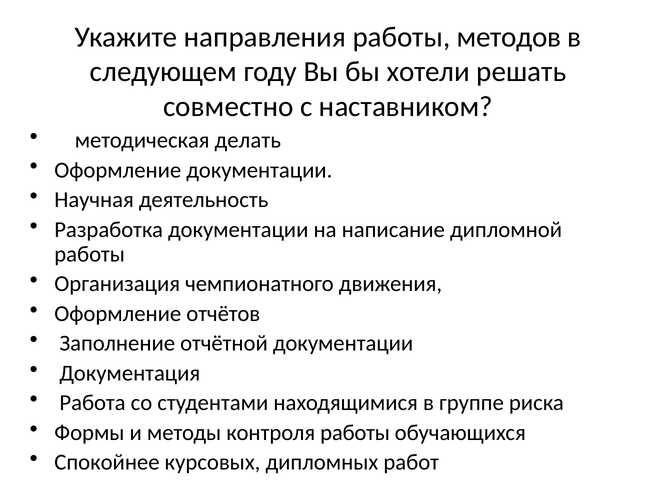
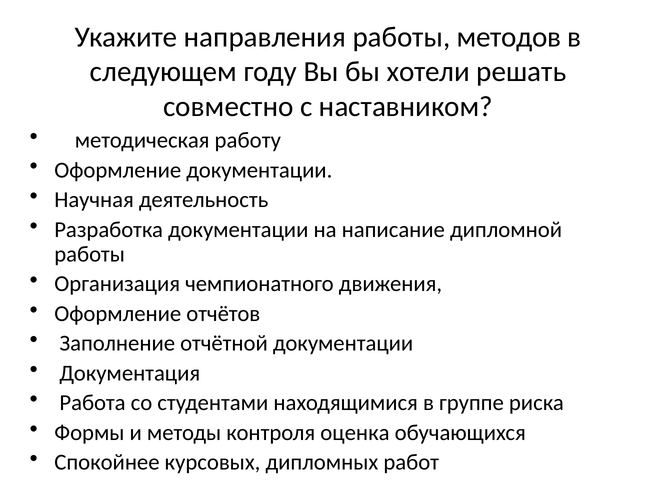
делать: делать -> работу
контроля работы: работы -> оценка
